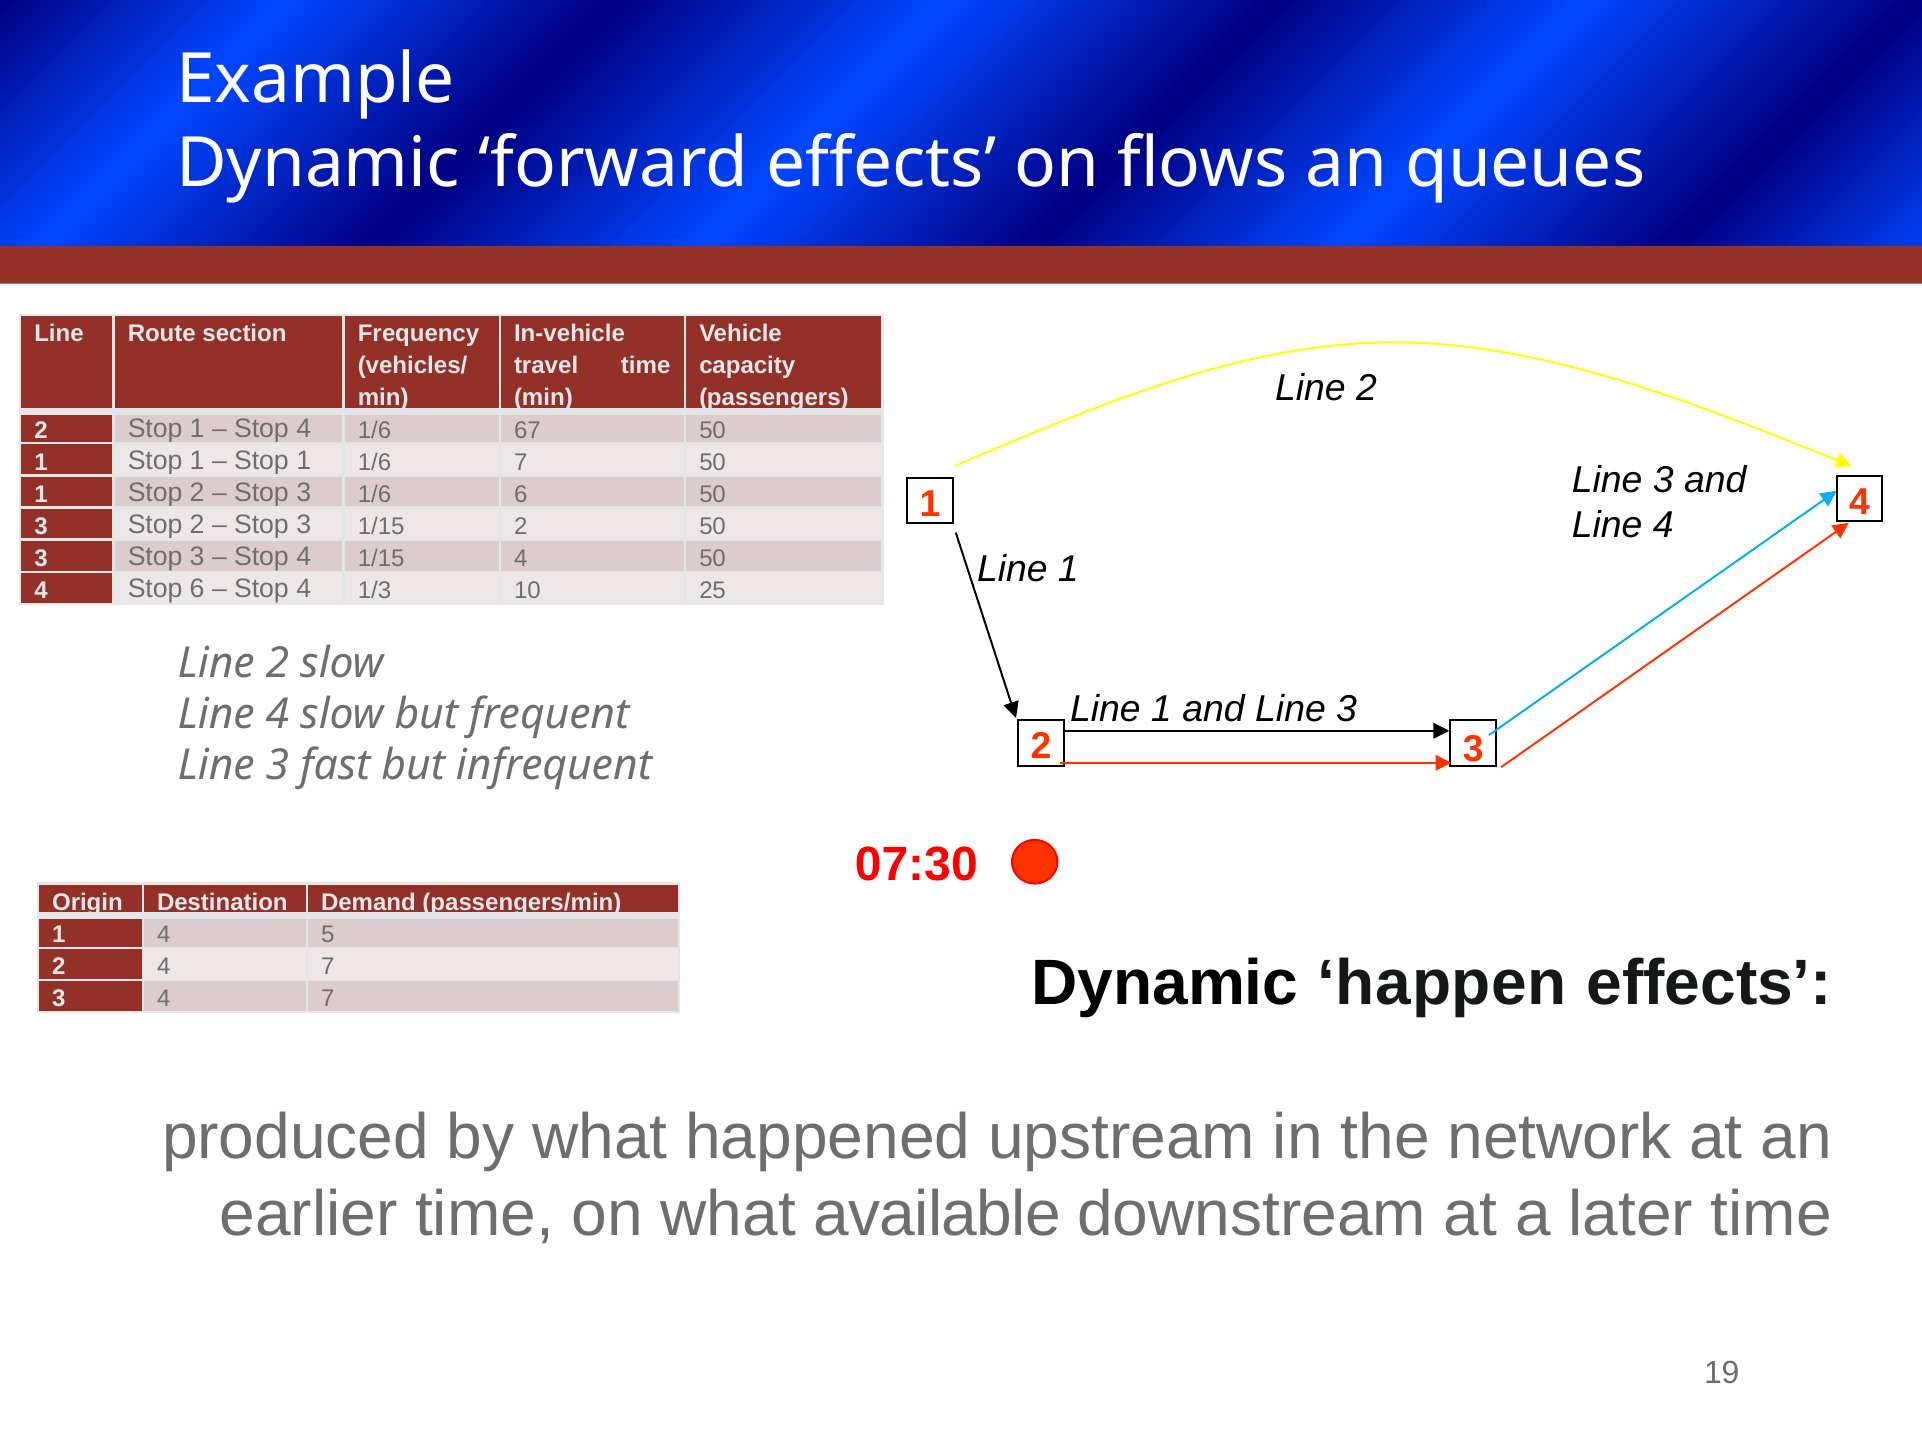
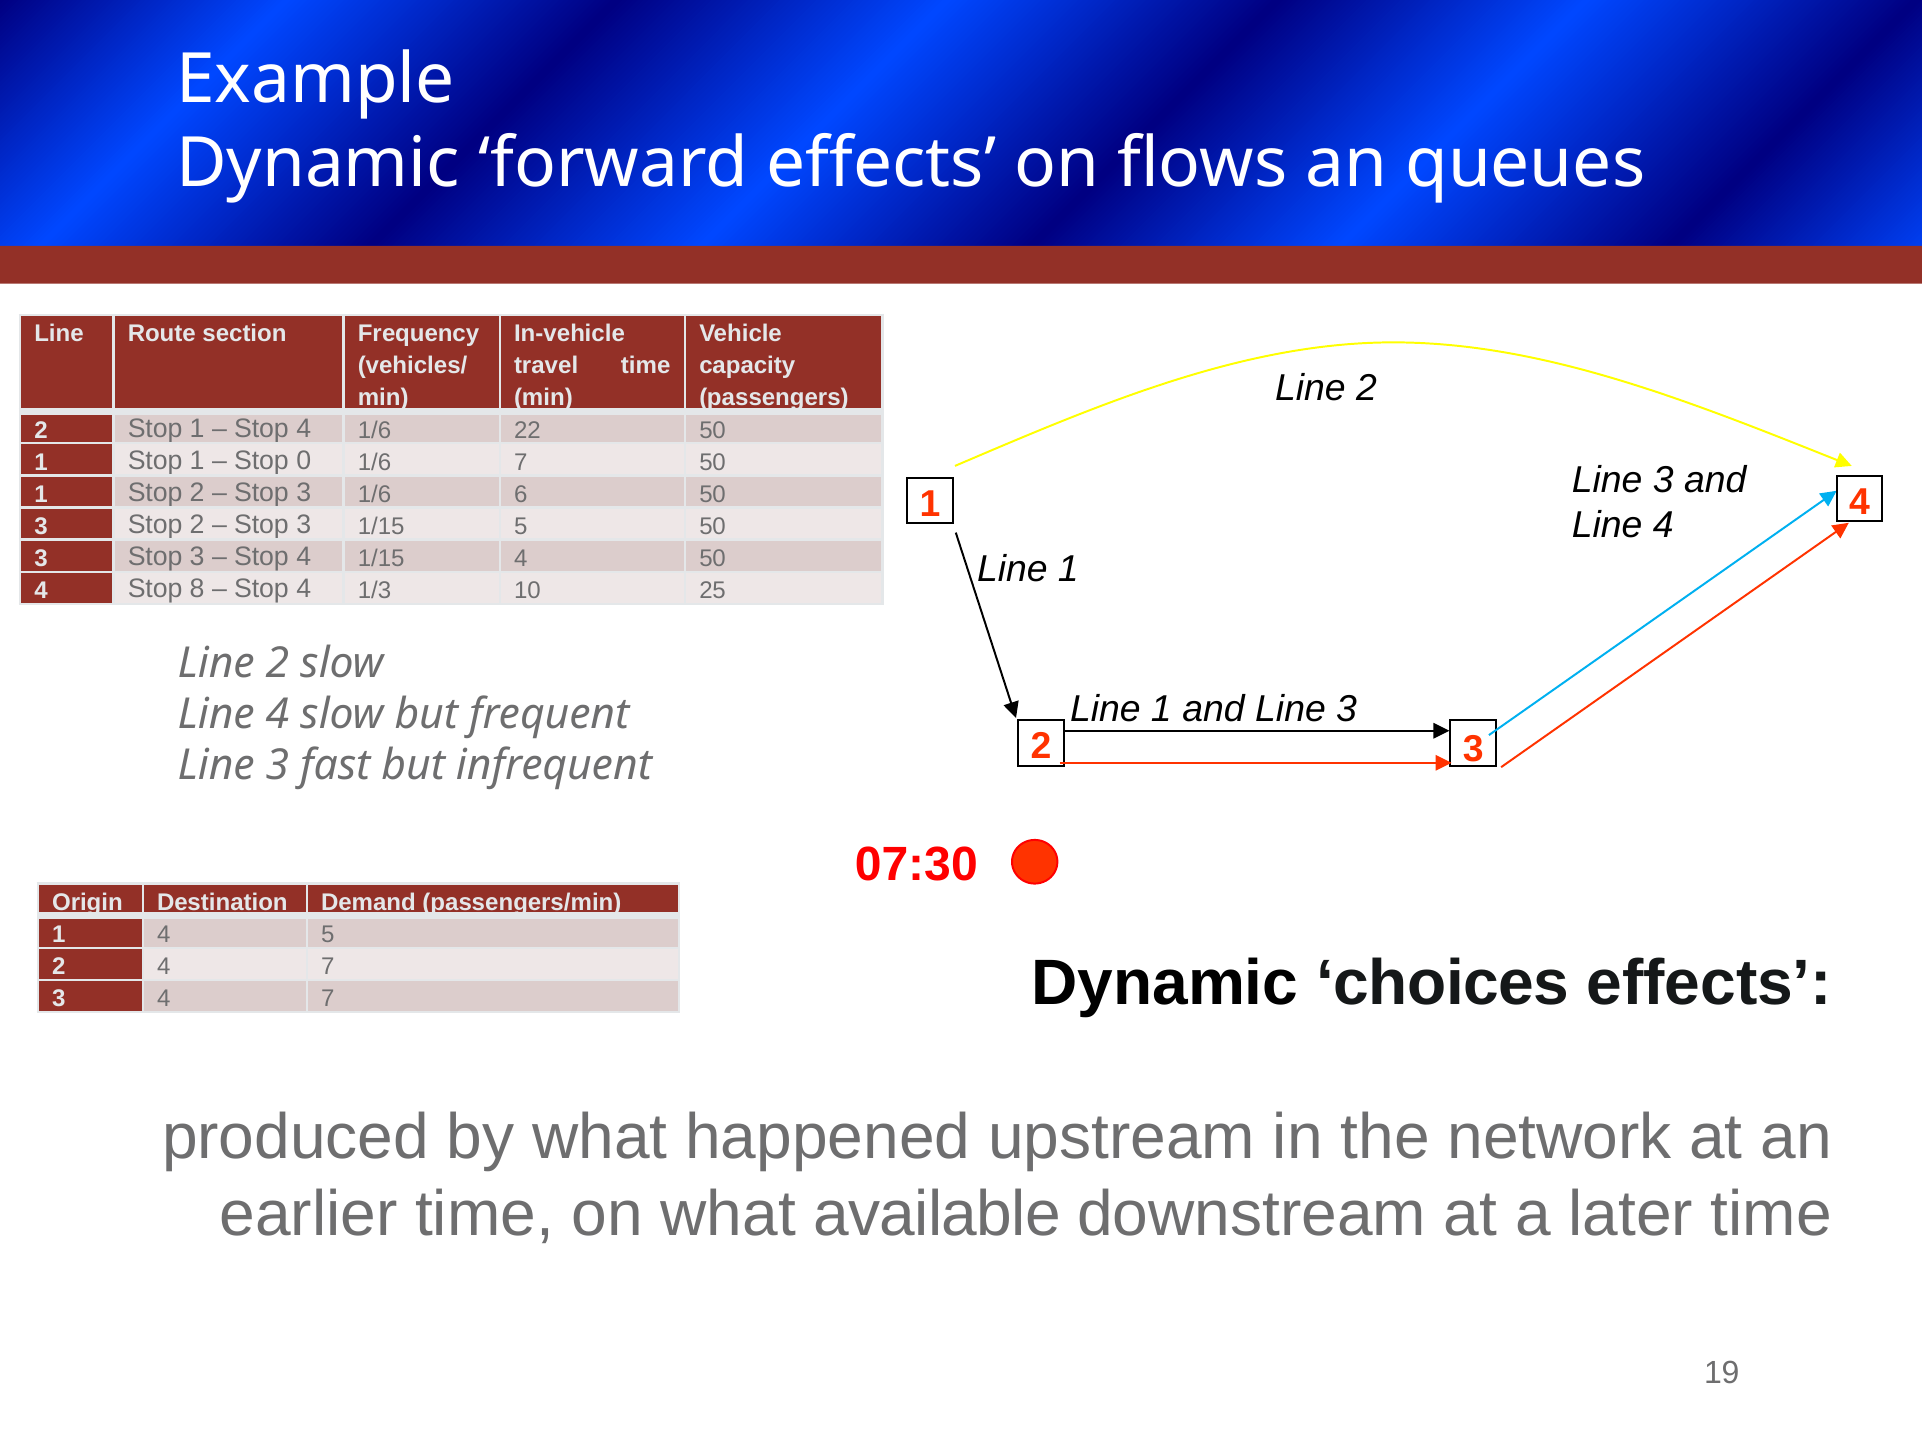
67: 67 -> 22
1 at (304, 461): 1 -> 0
1/15 2: 2 -> 5
Stop 6: 6 -> 8
happen: happen -> choices
